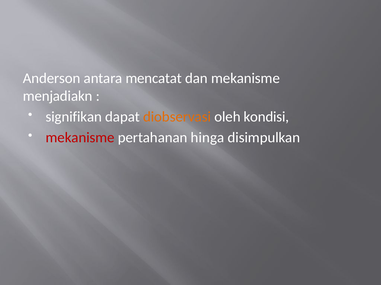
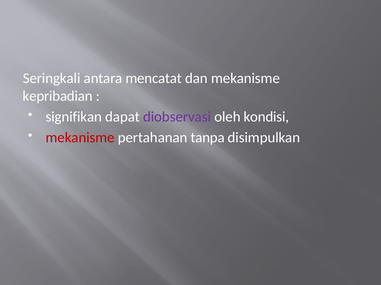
Anderson: Anderson -> Seringkali
menjadiakn: menjadiakn -> kepribadian
diobservasi colour: orange -> purple
hinga: hinga -> tanpa
